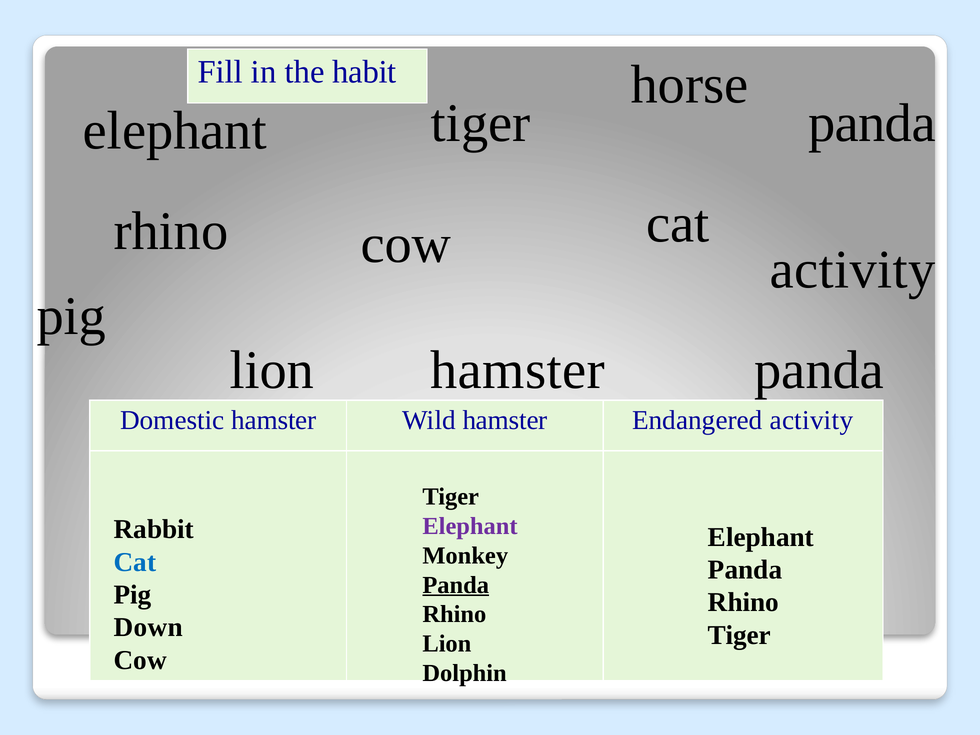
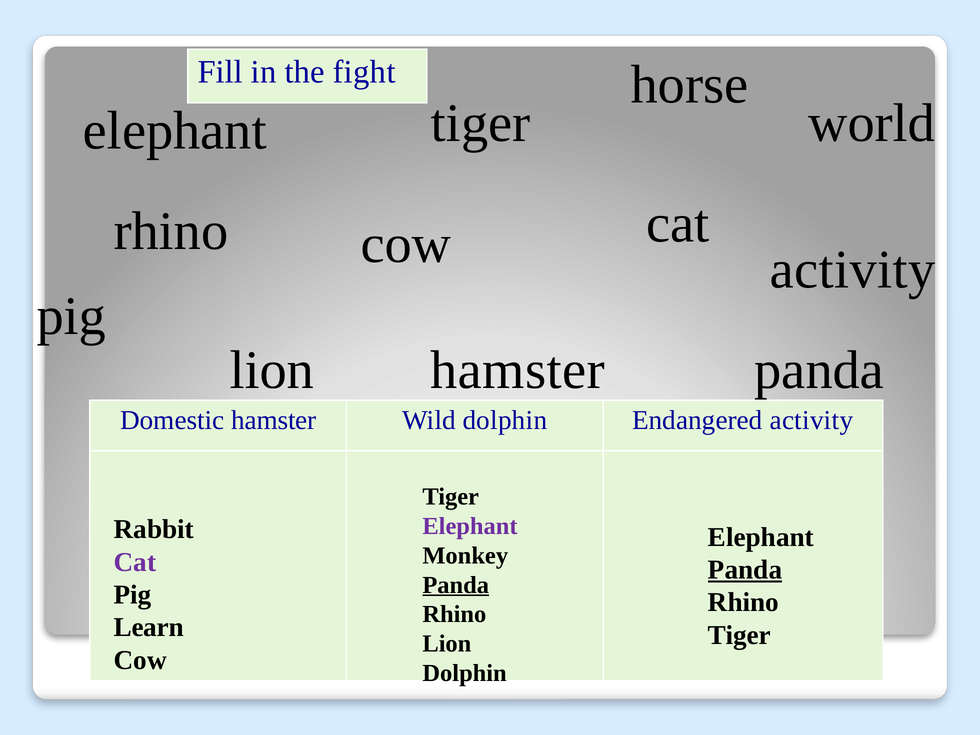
habit: habit -> fight
panda at (872, 123): panda -> world
Wild hamster: hamster -> dolphin
Cat at (135, 562) colour: blue -> purple
Panda at (745, 570) underline: none -> present
Down: Down -> Learn
